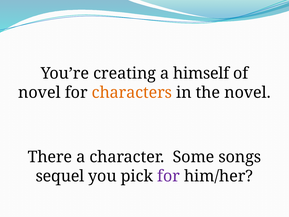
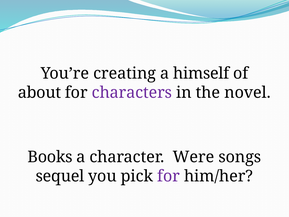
novel at (39, 93): novel -> about
characters colour: orange -> purple
There: There -> Books
Some: Some -> Were
